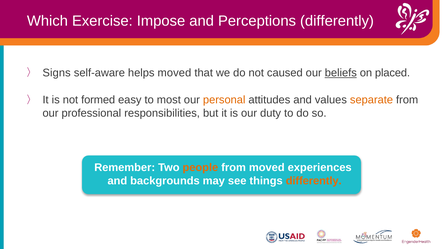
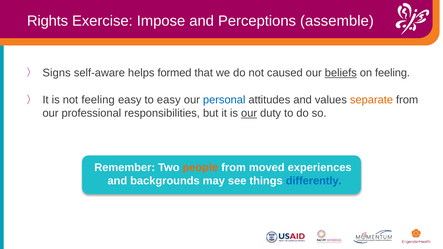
Which: Which -> Rights
Perceptions differently: differently -> assemble
helps moved: moved -> formed
on placed: placed -> feeling
not formed: formed -> feeling
to most: most -> easy
personal colour: orange -> blue
our at (249, 113) underline: none -> present
differently at (314, 181) colour: orange -> blue
